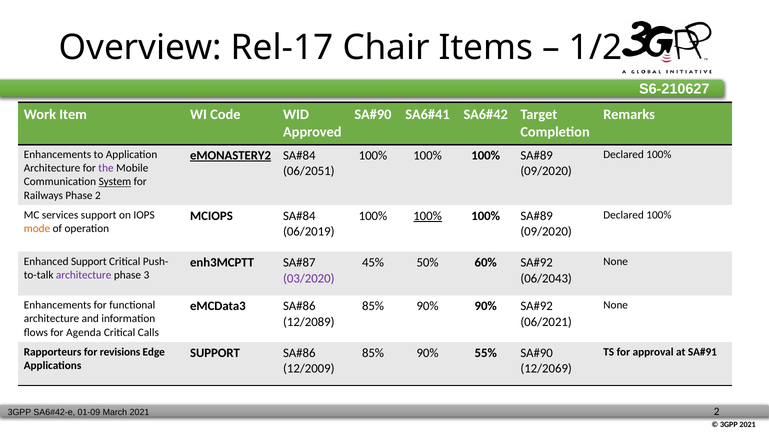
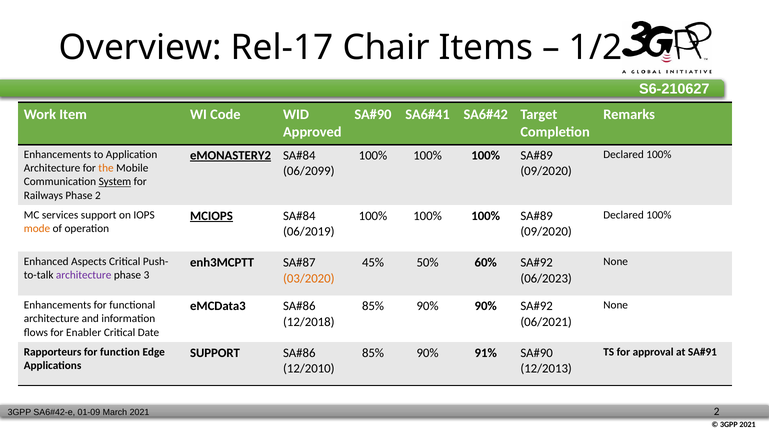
the colour: purple -> orange
06/2051: 06/2051 -> 06/2099
MCIOPS underline: none -> present
100% at (428, 216) underline: present -> none
Enhanced Support: Support -> Aspects
03/2020 colour: purple -> orange
06/2043: 06/2043 -> 06/2023
12/2089: 12/2089 -> 12/2018
Agenda: Agenda -> Enabler
Calls: Calls -> Date
revisions: revisions -> function
55%: 55% -> 91%
12/2009: 12/2009 -> 12/2010
12/2069: 12/2069 -> 12/2013
